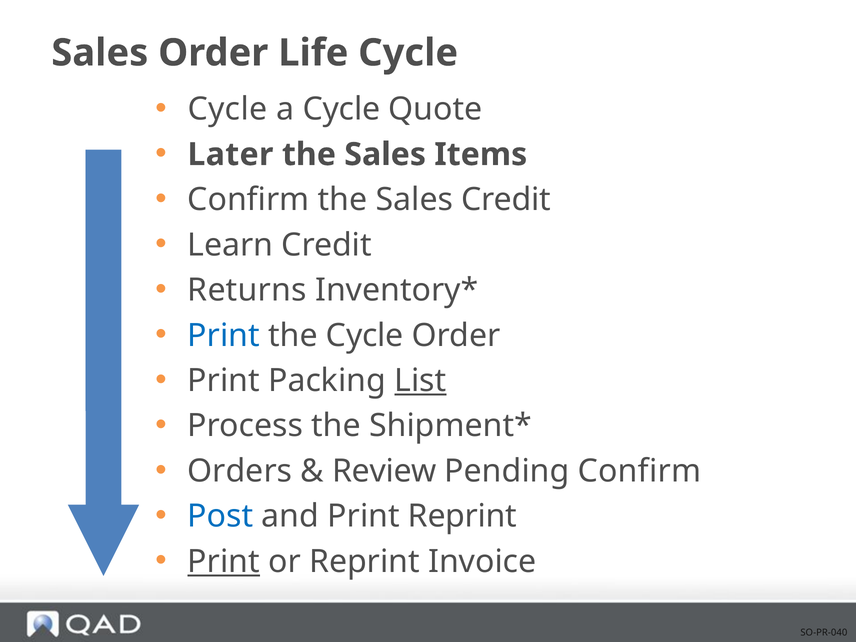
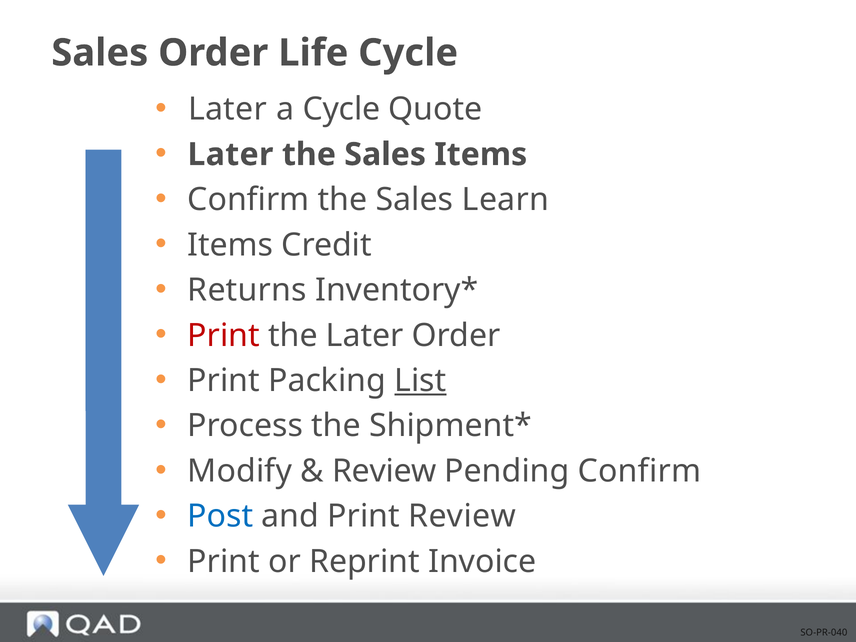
Cycle at (228, 109): Cycle -> Later
Sales Credit: Credit -> Learn
Learn at (230, 245): Learn -> Items
Print at (224, 335) colour: blue -> red
the Cycle: Cycle -> Later
Orders: Orders -> Modify
Print Reprint: Reprint -> Review
Print at (224, 562) underline: present -> none
